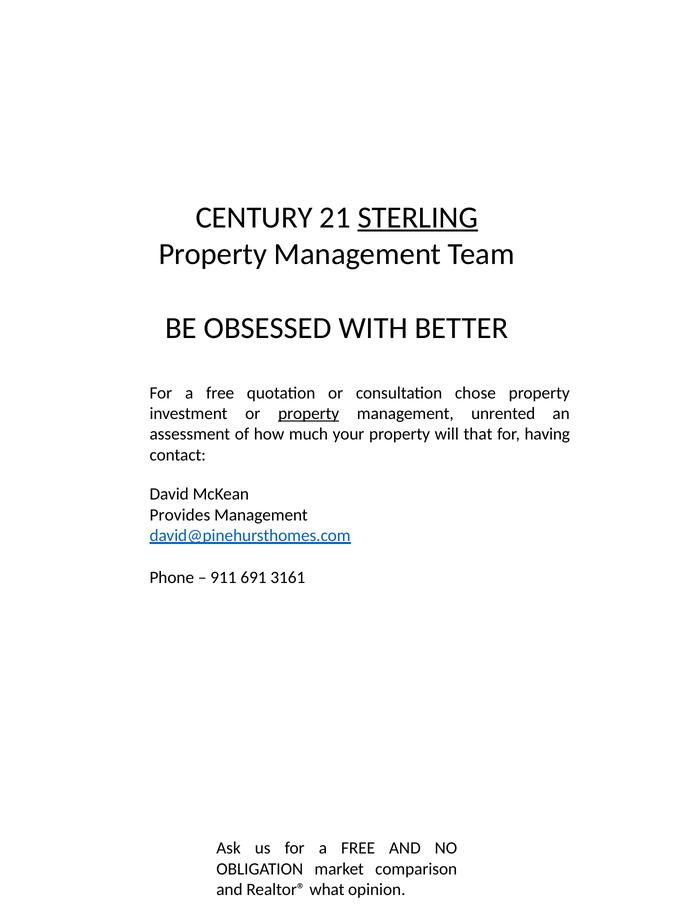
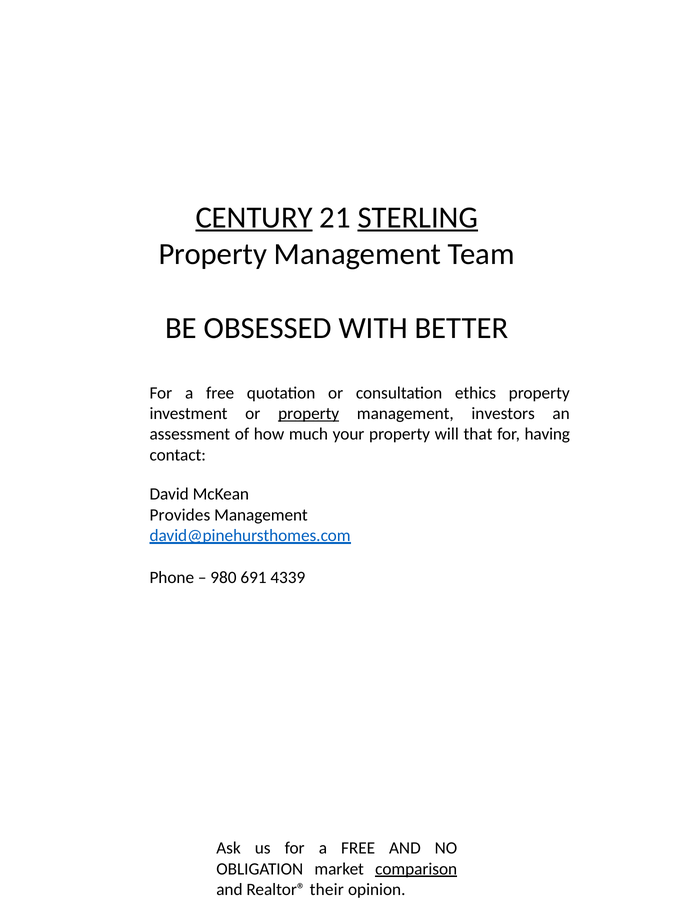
CENTURY underline: none -> present
chose: chose -> ethics
unrented: unrented -> investors
911: 911 -> 980
3161: 3161 -> 4339
comparison underline: none -> present
what: what -> their
